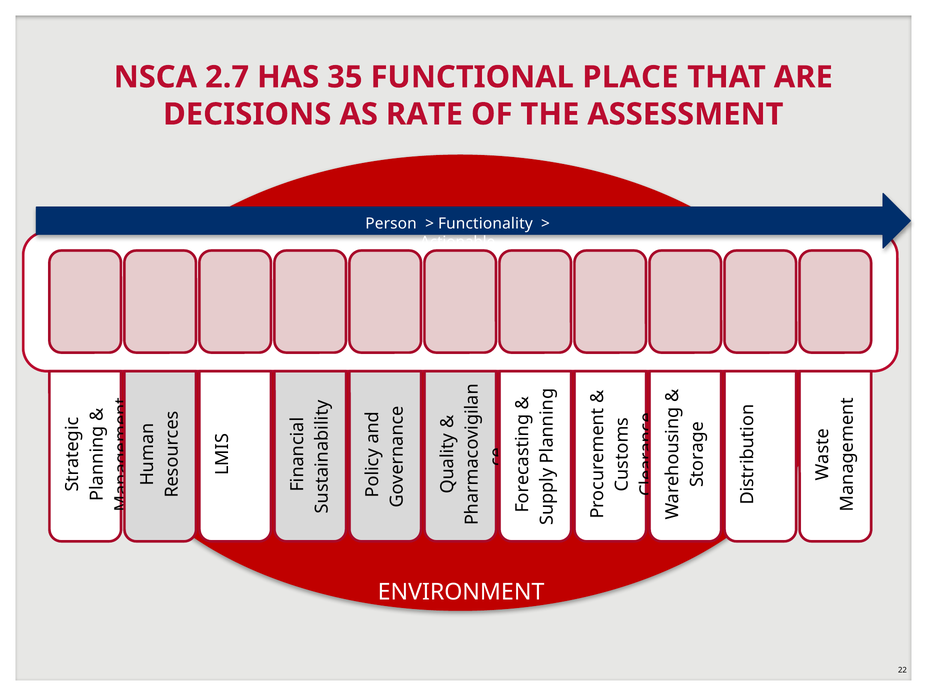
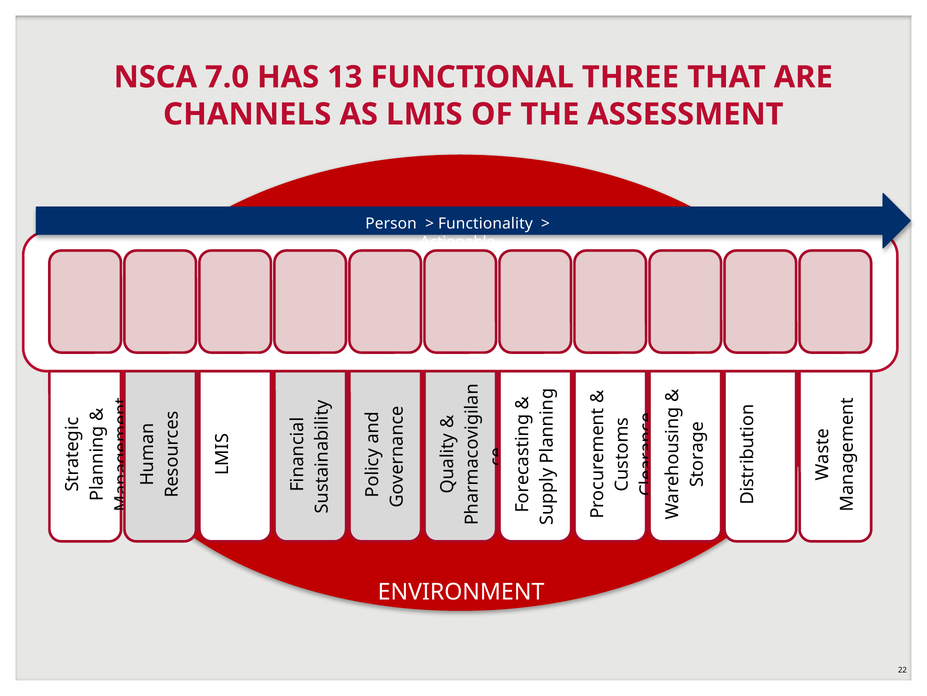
2.7: 2.7 -> 7.0
35: 35 -> 13
PLACE: PLACE -> THREE
DECISIONS: DECISIONS -> CHANNELS
RATE: RATE -> LMIS
